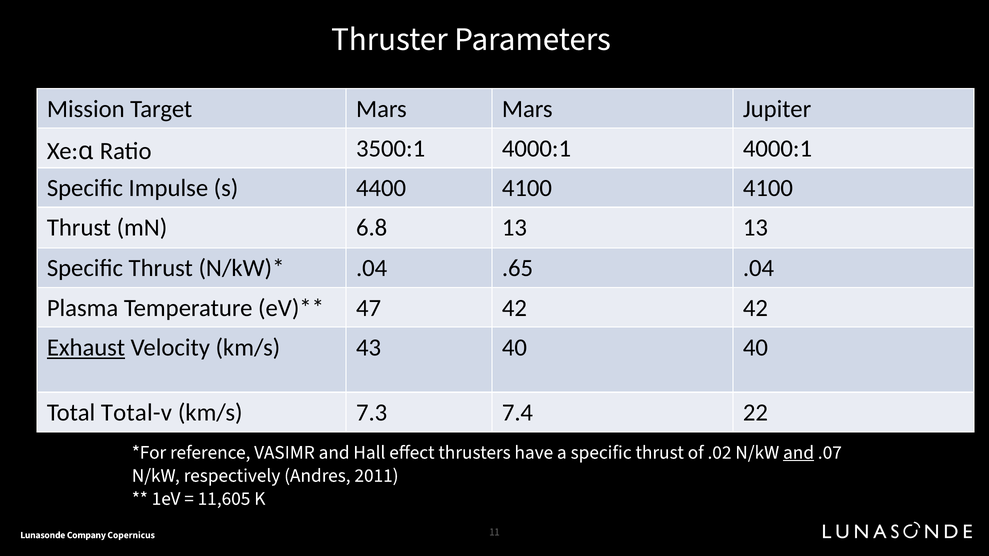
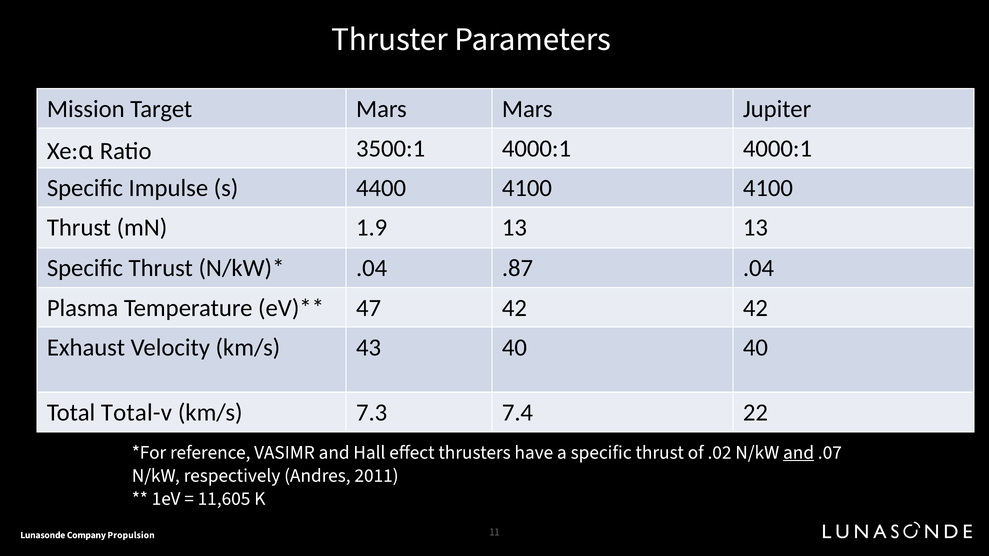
6.8: 6.8 -> 1.9
.65: .65 -> .87
Exhaust underline: present -> none
Copernicus: Copernicus -> Propulsion
